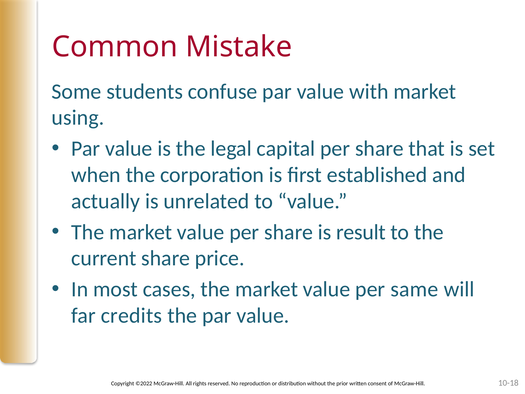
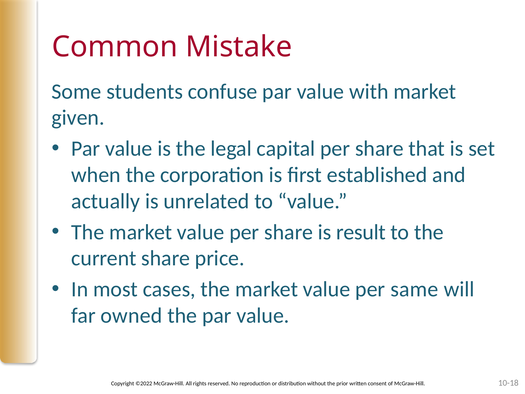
using: using -> given
credits: credits -> owned
